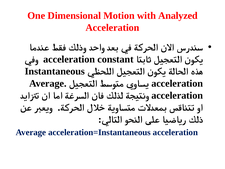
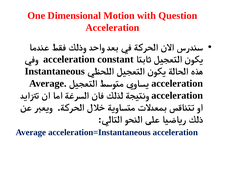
Analyzed: Analyzed -> Question
